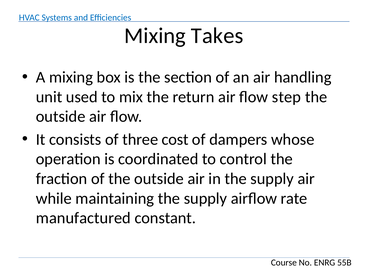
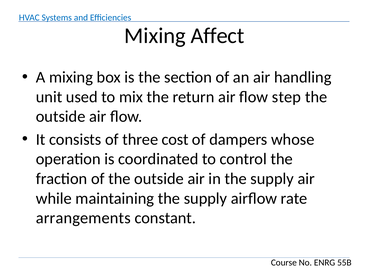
Takes: Takes -> Affect
manufactured: manufactured -> arrangements
